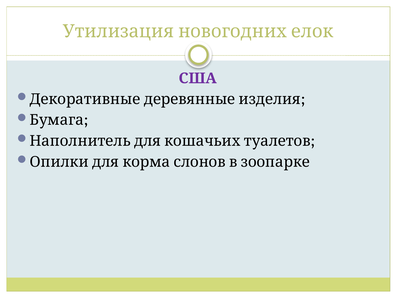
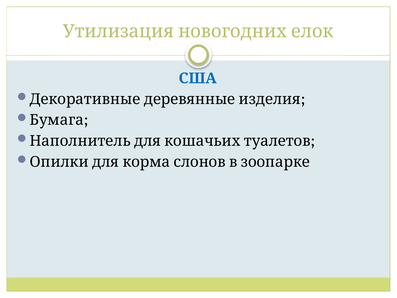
США colour: purple -> blue
